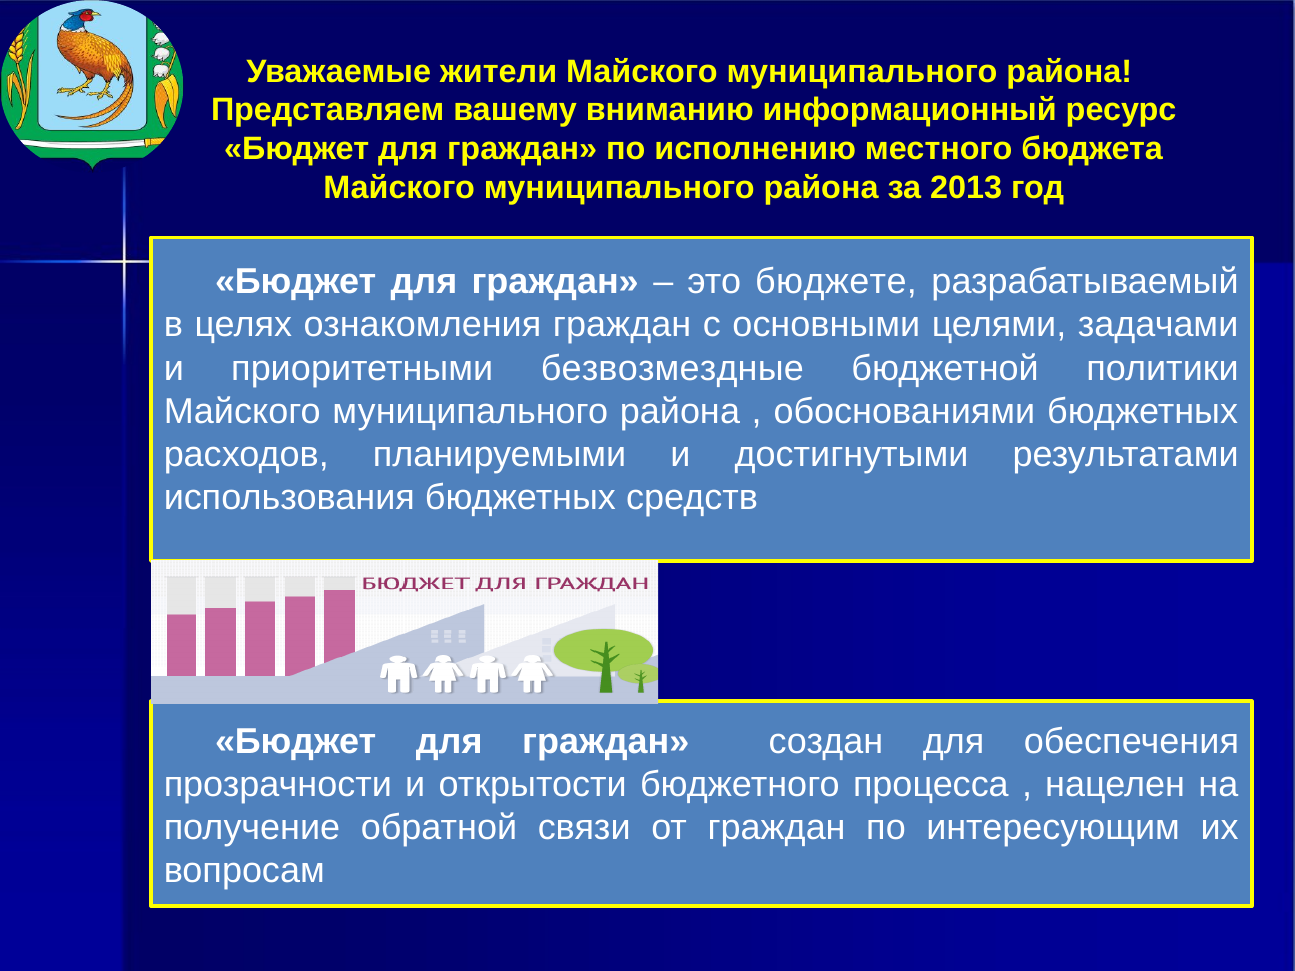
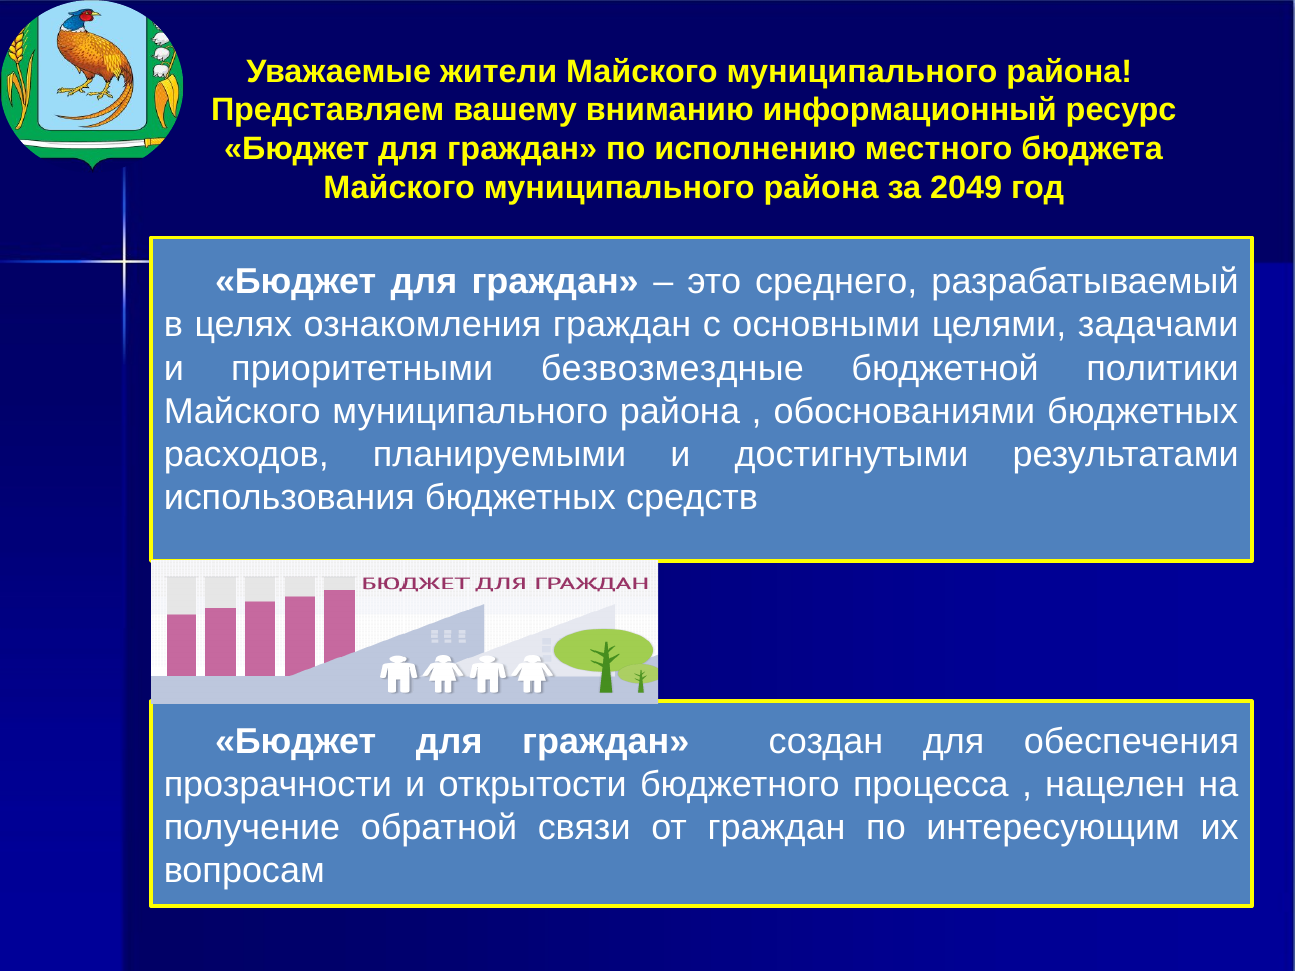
2013: 2013 -> 2049
бюджете: бюджете -> среднего
